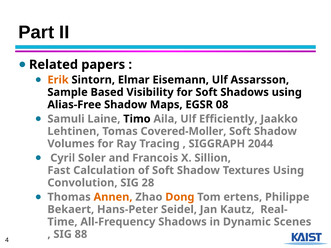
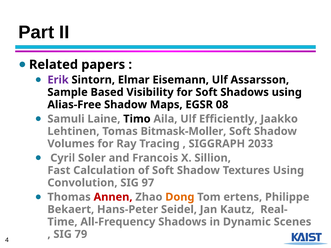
Erik colour: orange -> purple
Covered-Moller: Covered-Moller -> Bitmask-Moller
2044: 2044 -> 2033
28: 28 -> 97
Annen colour: orange -> red
88: 88 -> 79
